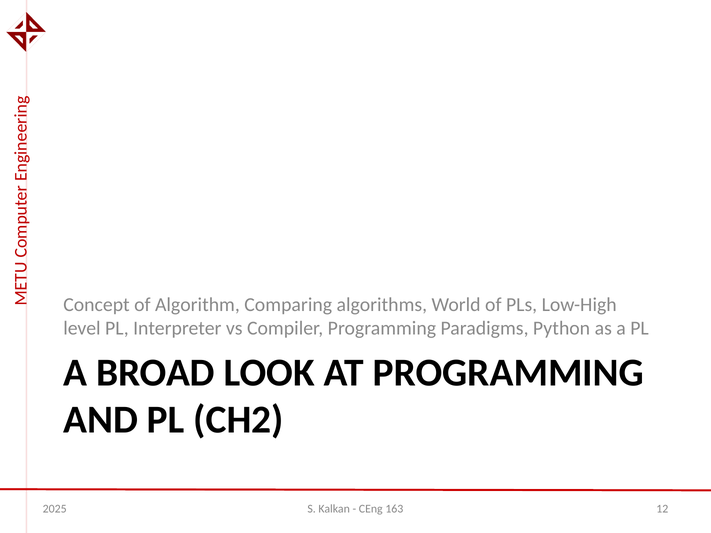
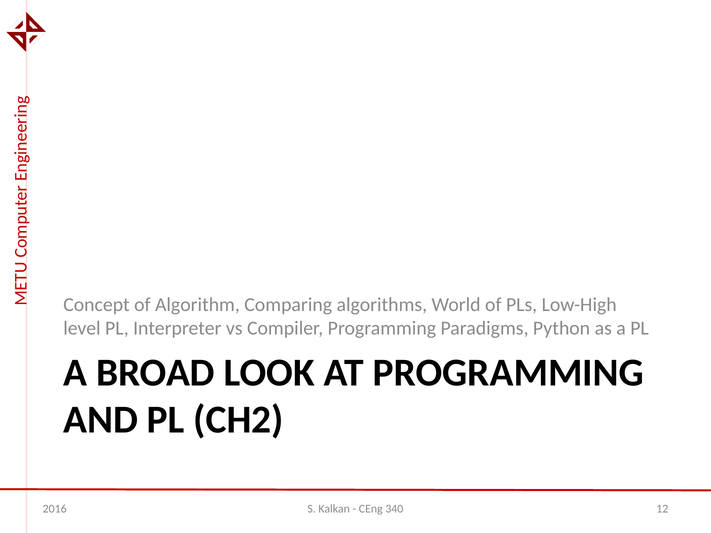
2025: 2025 -> 2016
163: 163 -> 340
